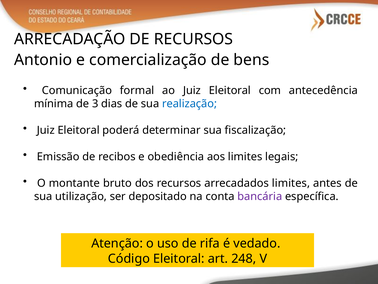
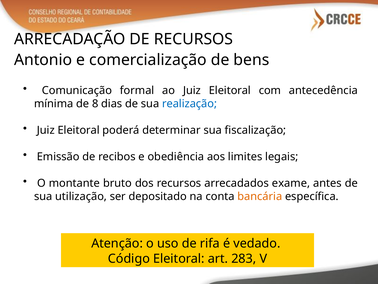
3: 3 -> 8
arrecadados limites: limites -> exame
bancária colour: purple -> orange
248: 248 -> 283
